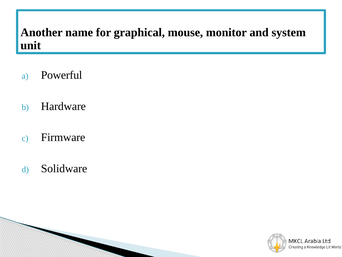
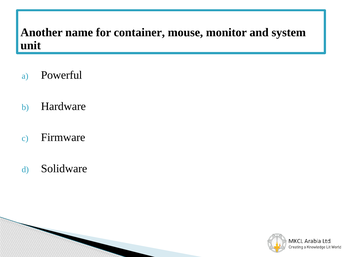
graphical: graphical -> container
